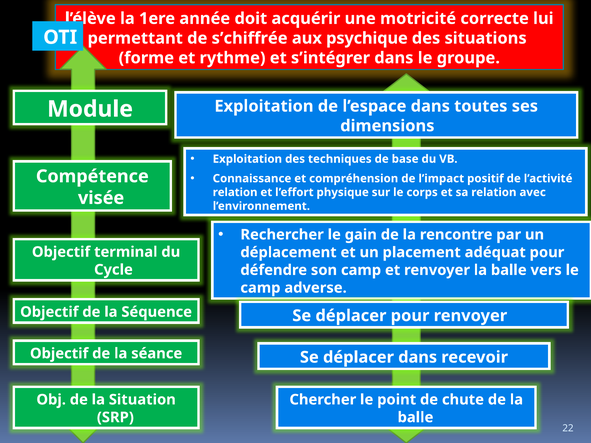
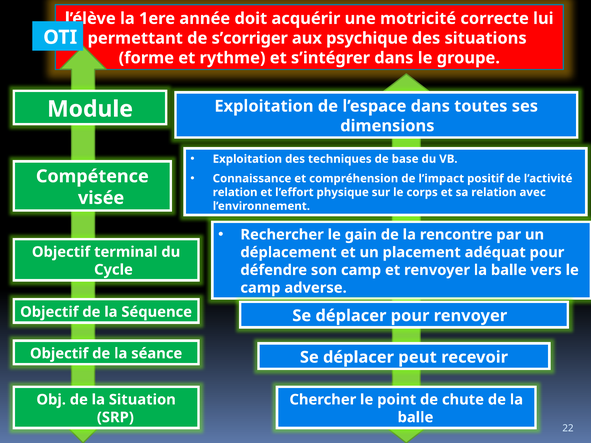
s’chiffrée: s’chiffrée -> s’corriger
déplacer dans: dans -> peut
